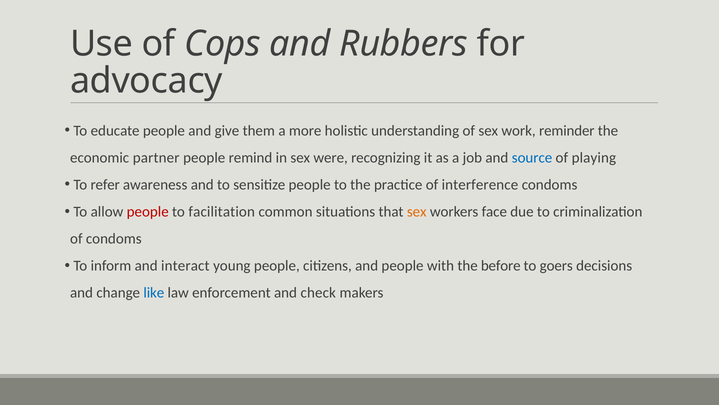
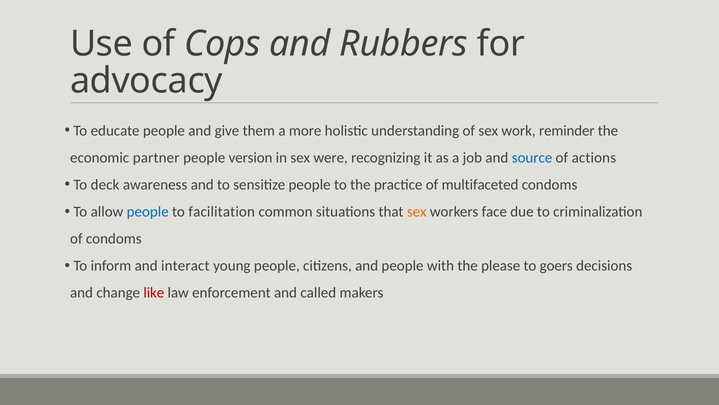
remind: remind -> version
playing: playing -> actions
refer: refer -> deck
interference: interference -> multifaceted
people at (148, 212) colour: red -> blue
before: before -> please
like colour: blue -> red
check: check -> called
